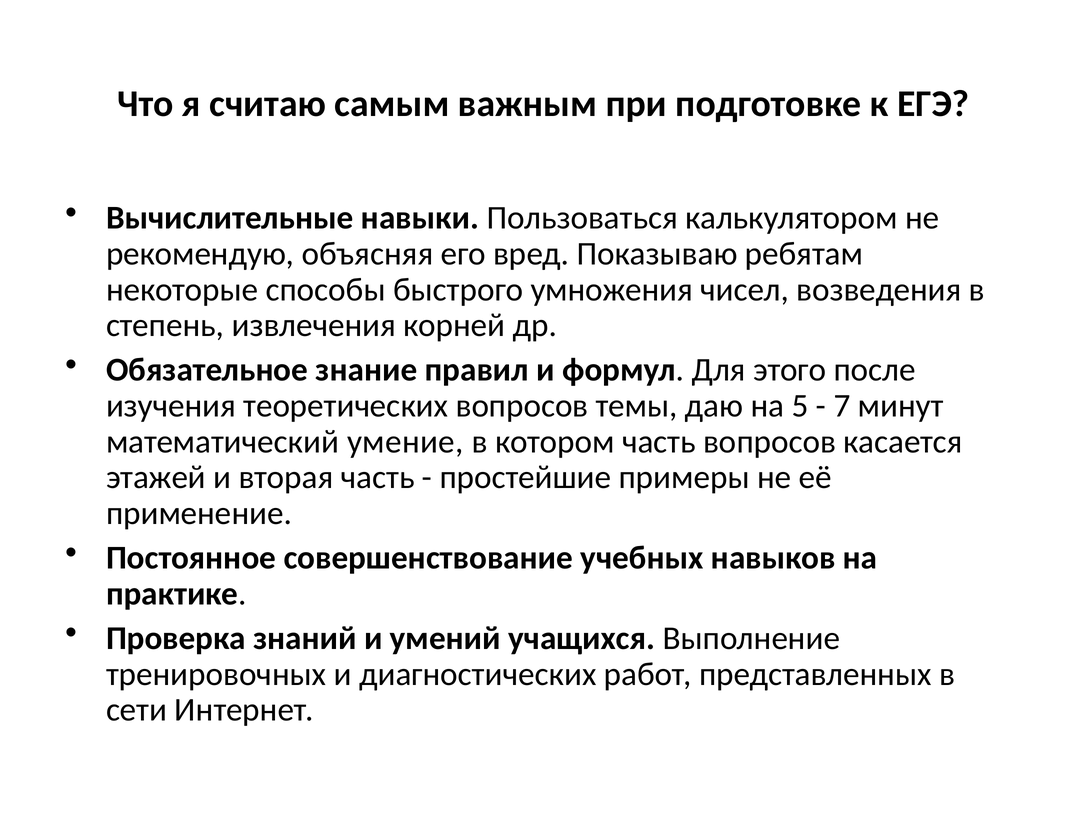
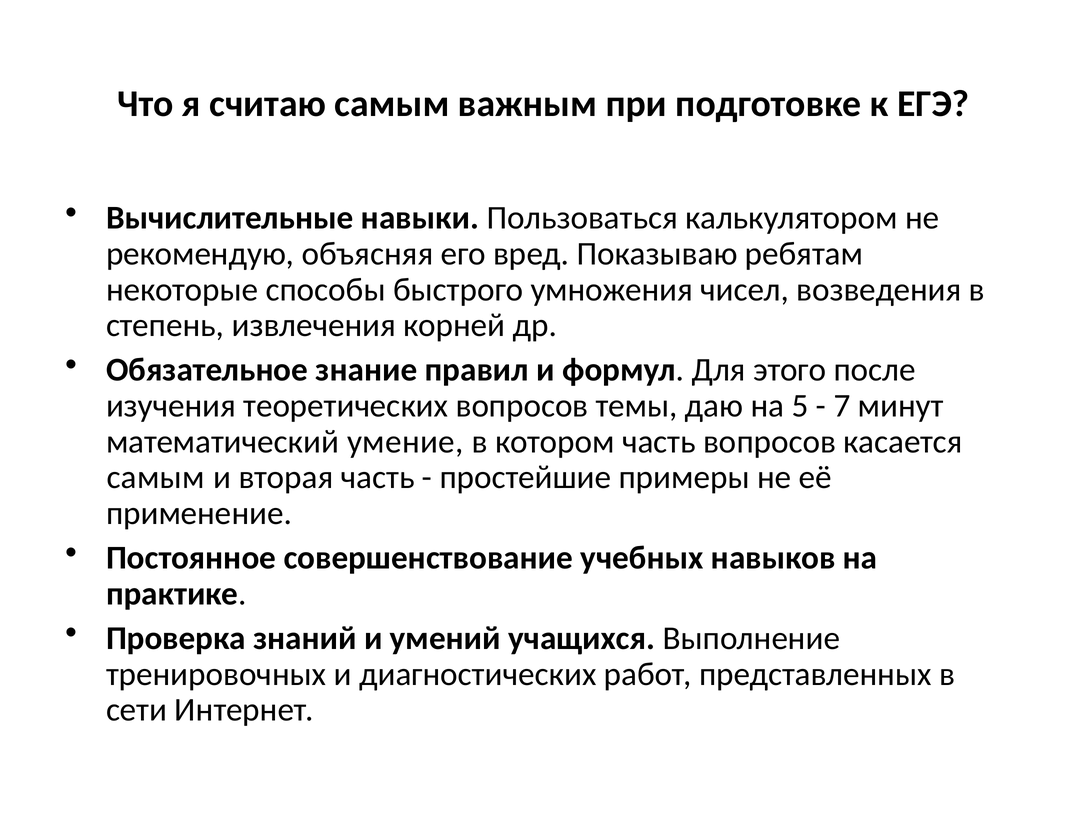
этажей at (156, 478): этажей -> самым
